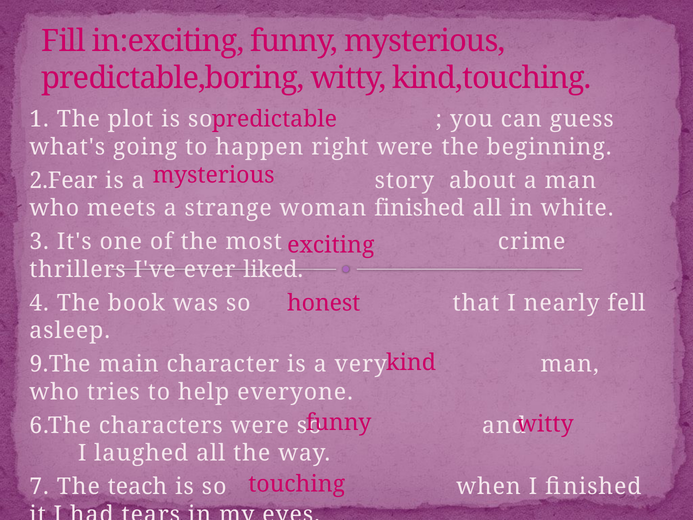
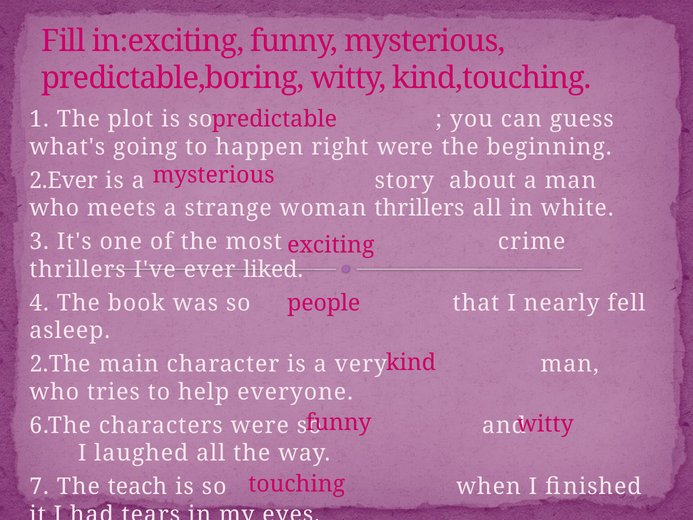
2.Fear: 2.Fear -> 2.Ever
woman finished: finished -> thrillers
honest: honest -> people
9.The: 9.The -> 2.The
